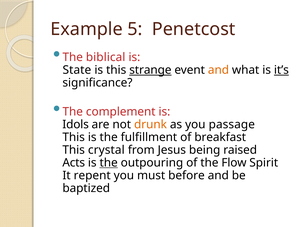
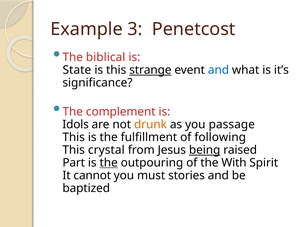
5: 5 -> 3
and at (218, 70) colour: orange -> blue
it’s underline: present -> none
breakfast: breakfast -> following
being underline: none -> present
Acts: Acts -> Part
Flow: Flow -> With
repent: repent -> cannot
before: before -> stories
